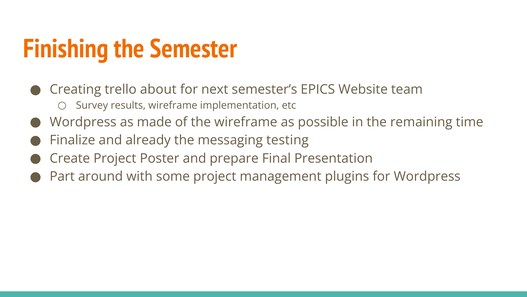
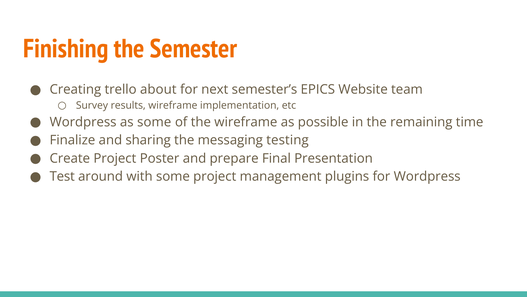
as made: made -> some
already: already -> sharing
Part: Part -> Test
